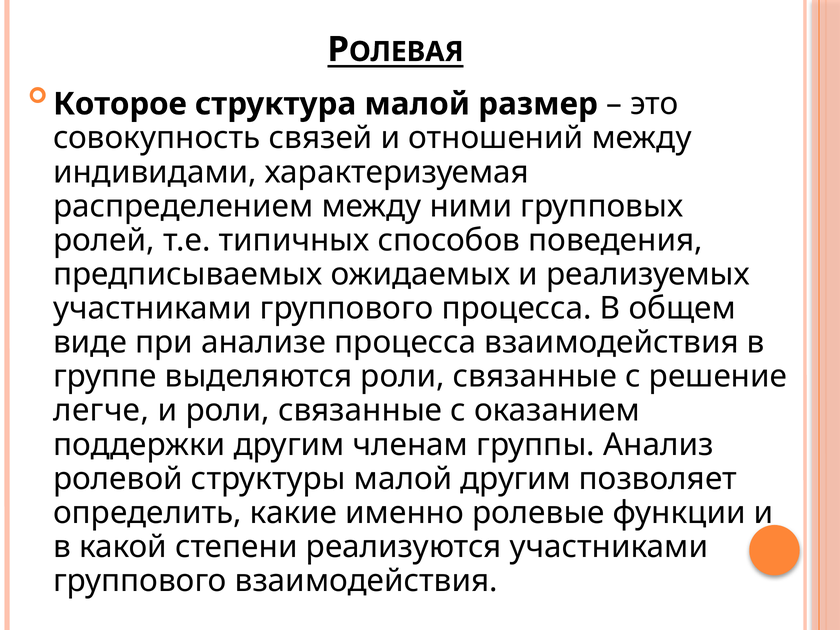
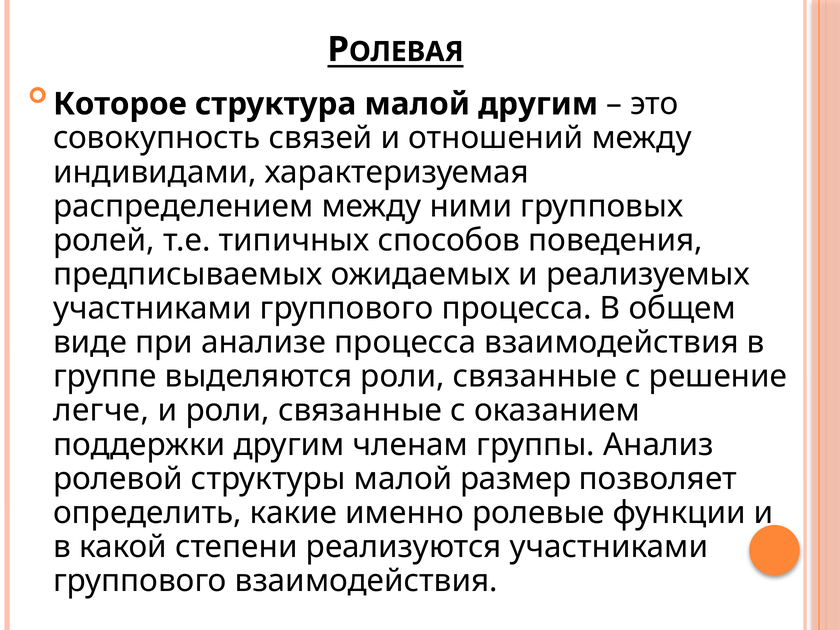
малой размер: размер -> другим
малой другим: другим -> размер
